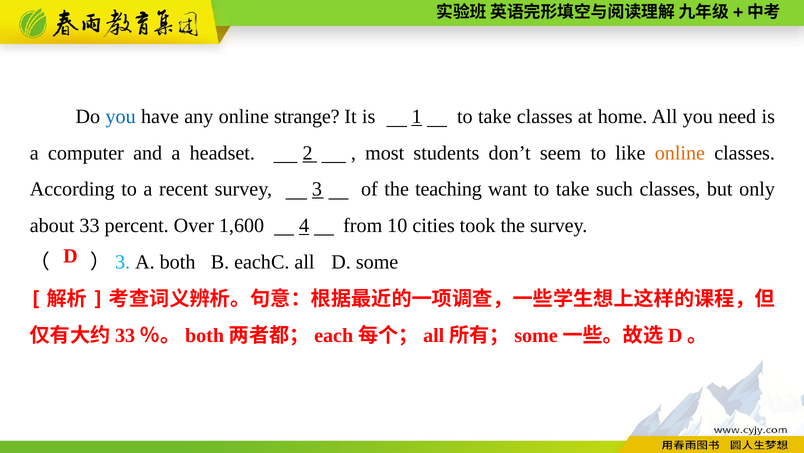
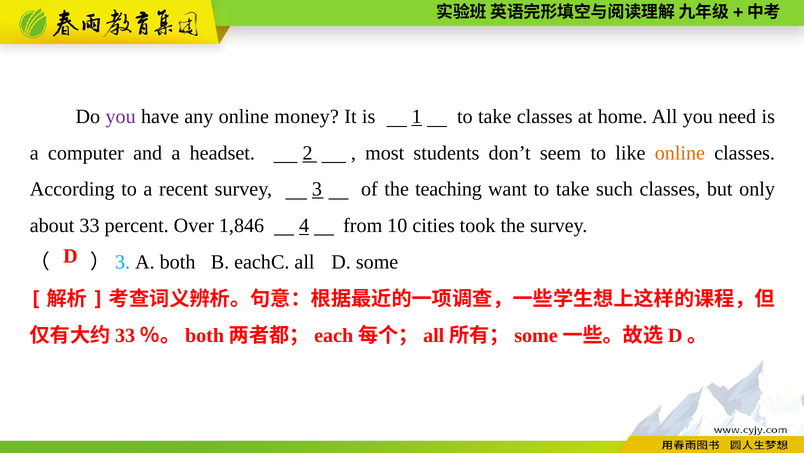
you at (121, 117) colour: blue -> purple
strange: strange -> money
1,600: 1,600 -> 1,846
